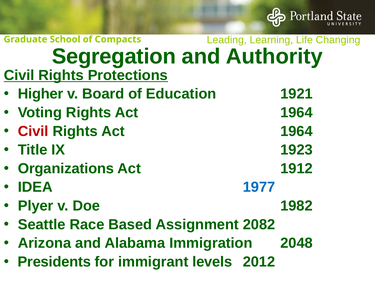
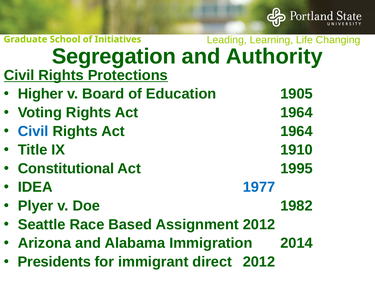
Compacts: Compacts -> Initiatives
1921: 1921 -> 1905
Civil at (33, 131) colour: red -> blue
1923: 1923 -> 1910
Organizations: Organizations -> Constitutional
1912: 1912 -> 1995
Assignment 2082: 2082 -> 2012
2048: 2048 -> 2014
levels: levels -> direct
